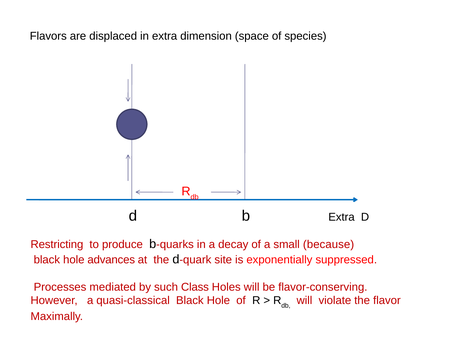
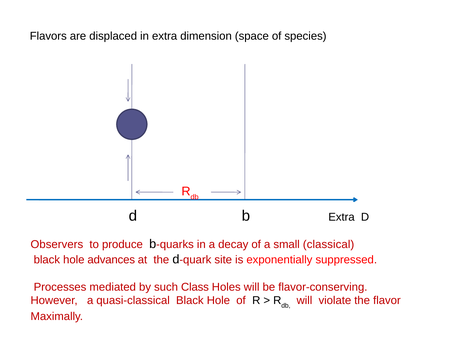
Restricting: Restricting -> Observers
because: because -> classical
